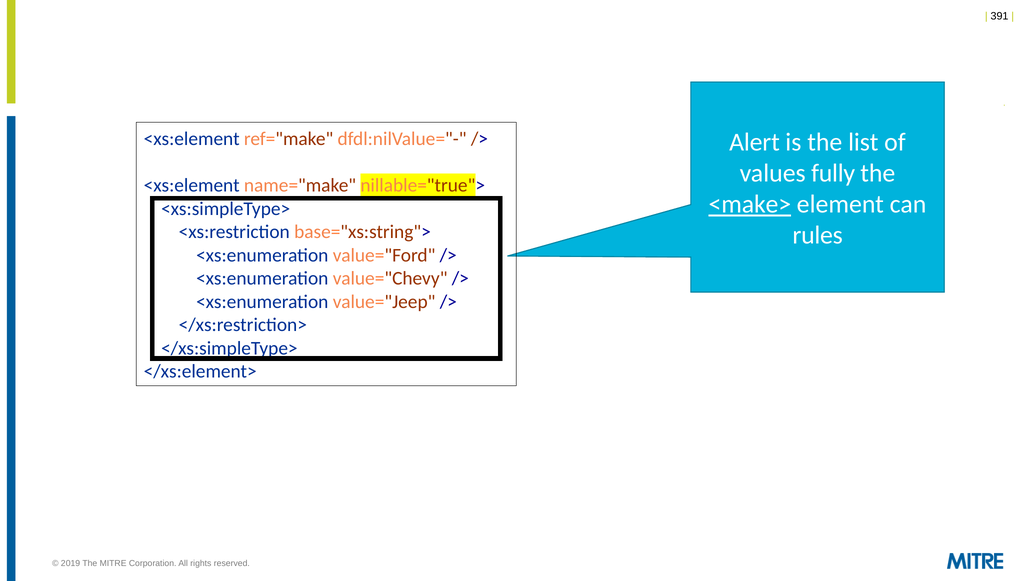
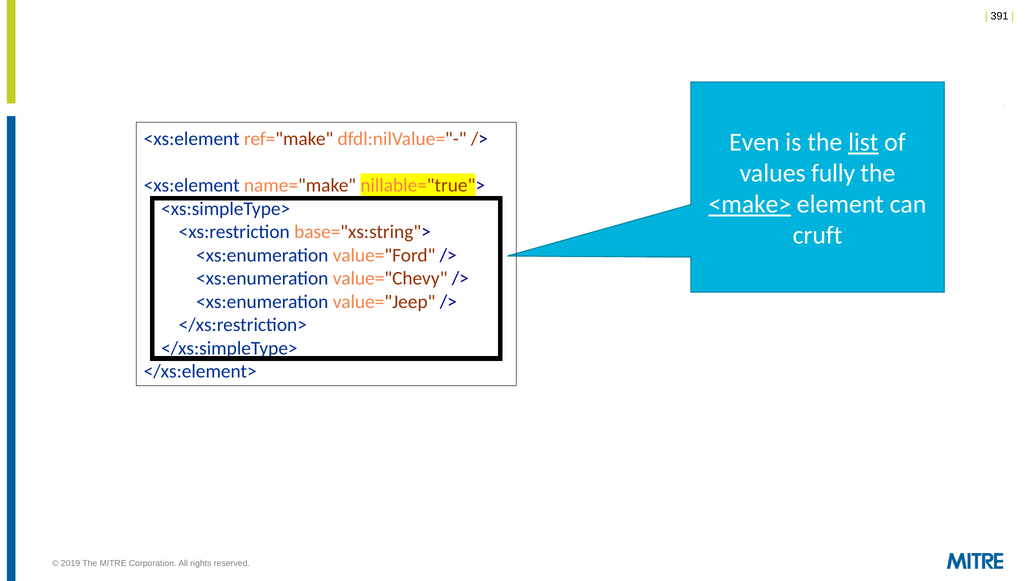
Alert: Alert -> Even
list underline: none -> present
rules: rules -> cruft
